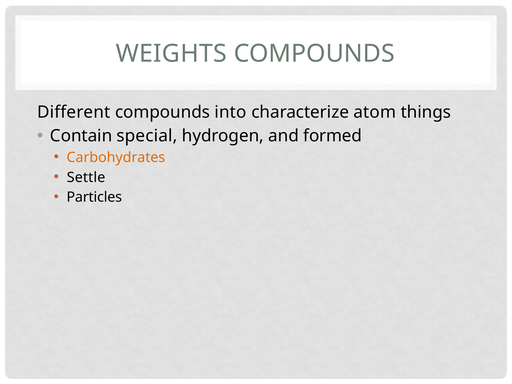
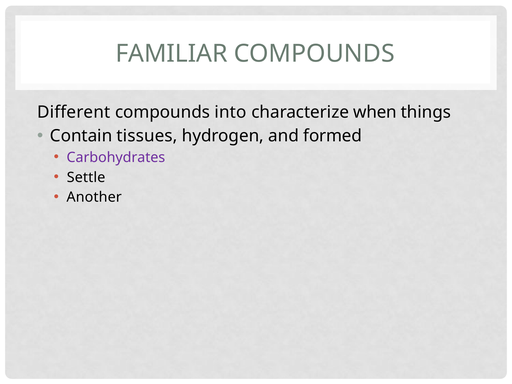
WEIGHTS: WEIGHTS -> FAMILIAR
atom: atom -> when
special: special -> tissues
Carbohydrates colour: orange -> purple
Particles: Particles -> Another
